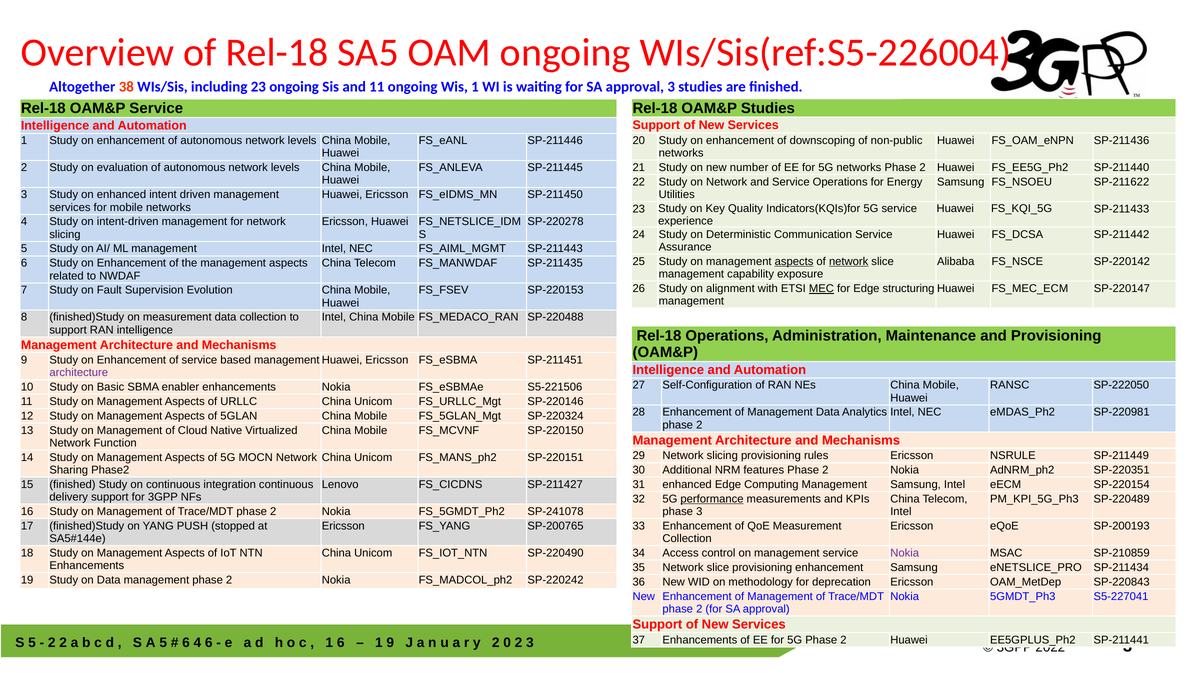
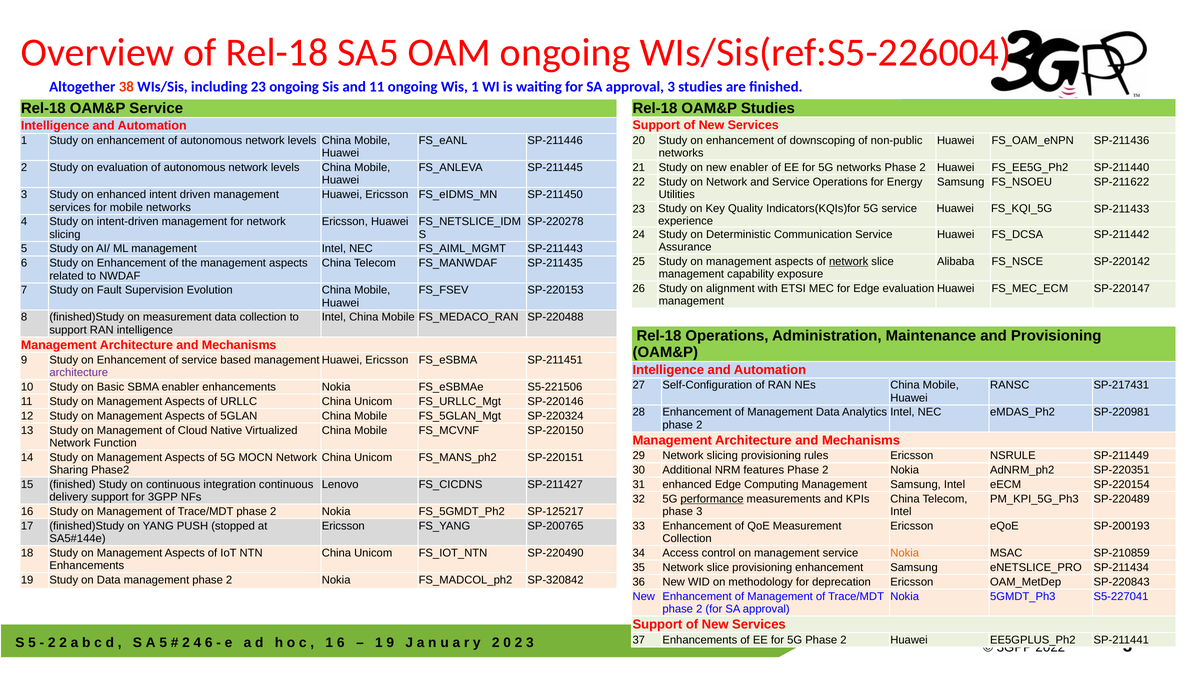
new number: number -> enabler
aspects at (794, 262) underline: present -> none
MEC underline: present -> none
Edge structuring: structuring -> evaluation
SP-222050: SP-222050 -> SP-217431
SP-241078: SP-241078 -> SP-125217
Nokia at (905, 553) colour: purple -> orange
SP-220242: SP-220242 -> SP-320842
6 at (186, 643): 6 -> 2
